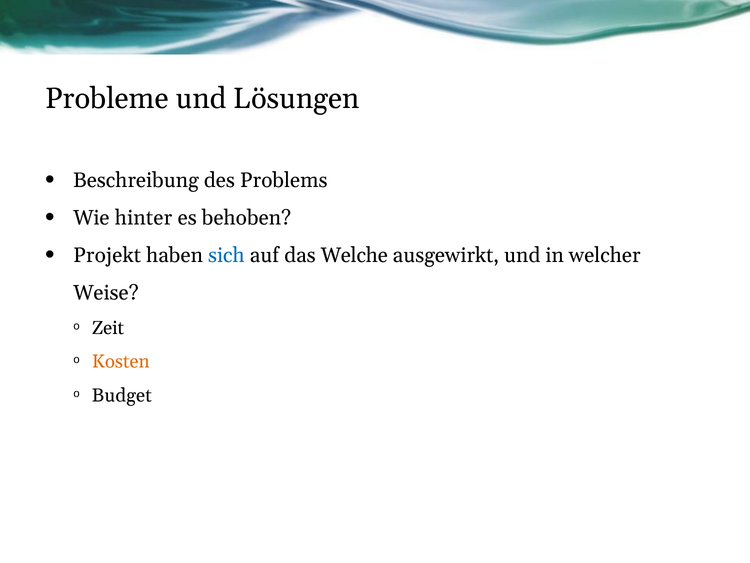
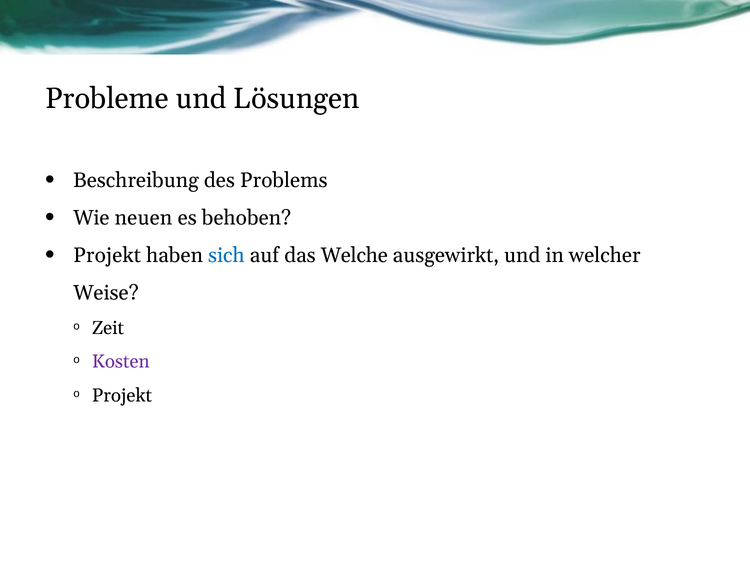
hinter: hinter -> neuen
Kosten colour: orange -> purple
Budget at (122, 395): Budget -> Projekt
